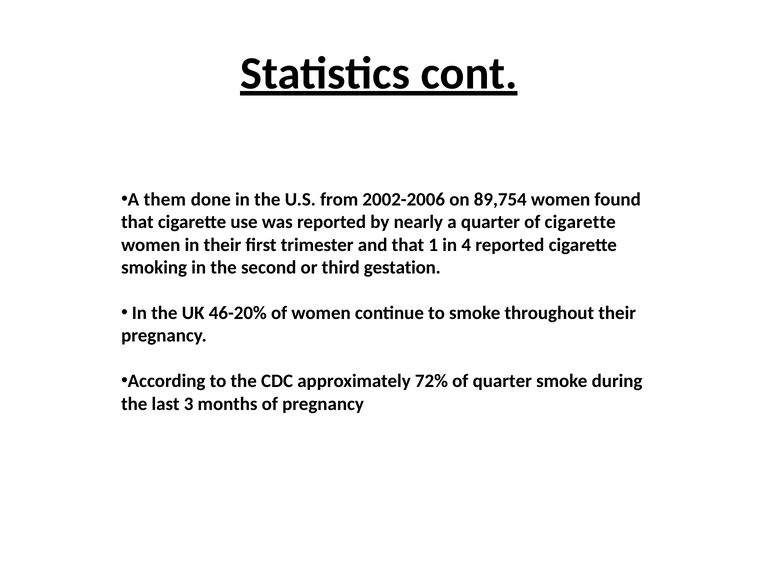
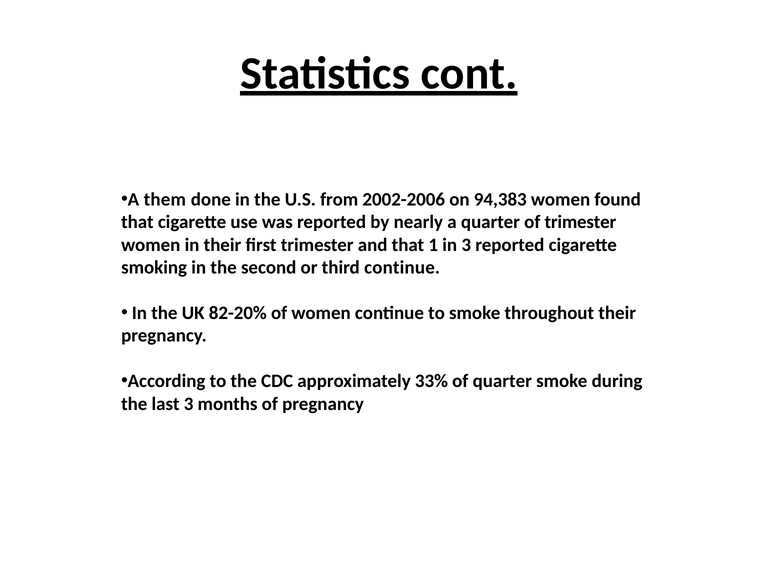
89,754: 89,754 -> 94,383
of cigarette: cigarette -> trimester
in 4: 4 -> 3
third gestation: gestation -> continue
46-20%: 46-20% -> 82-20%
72%: 72% -> 33%
